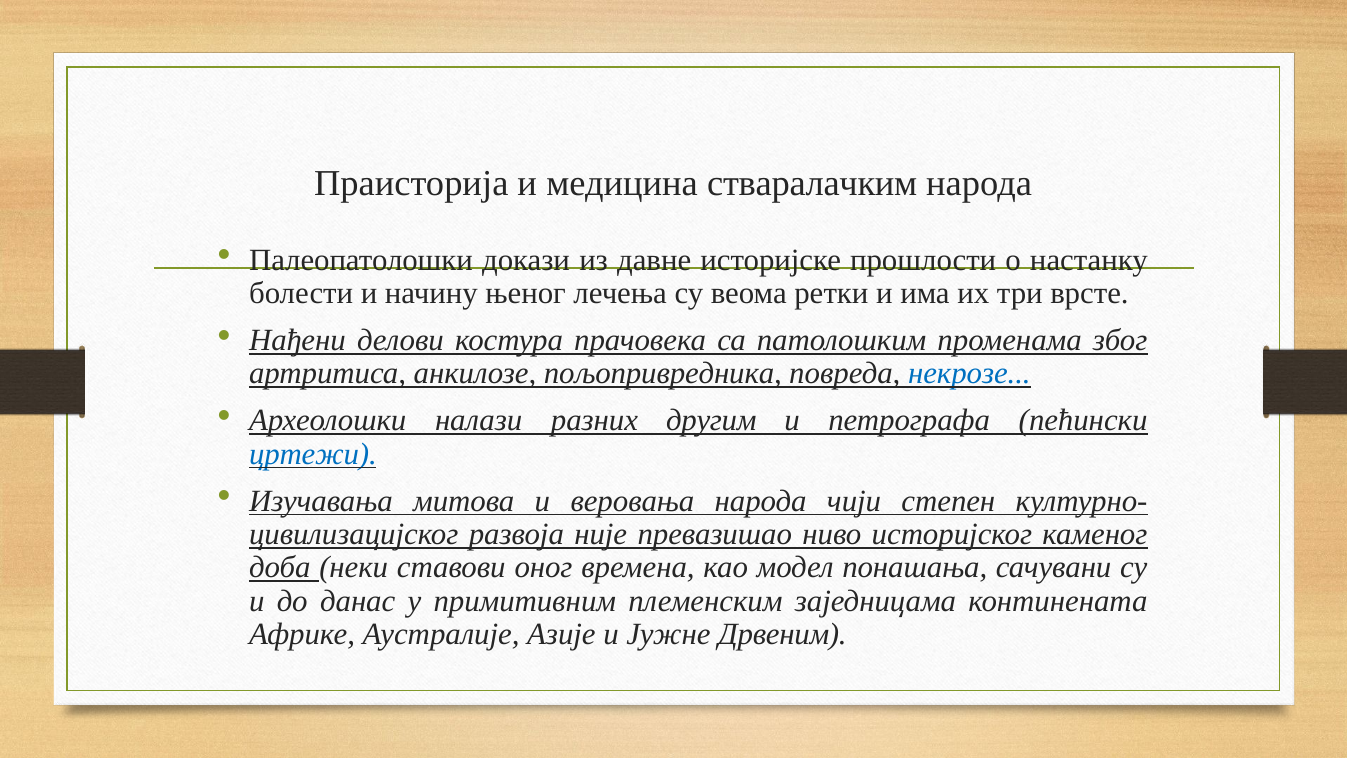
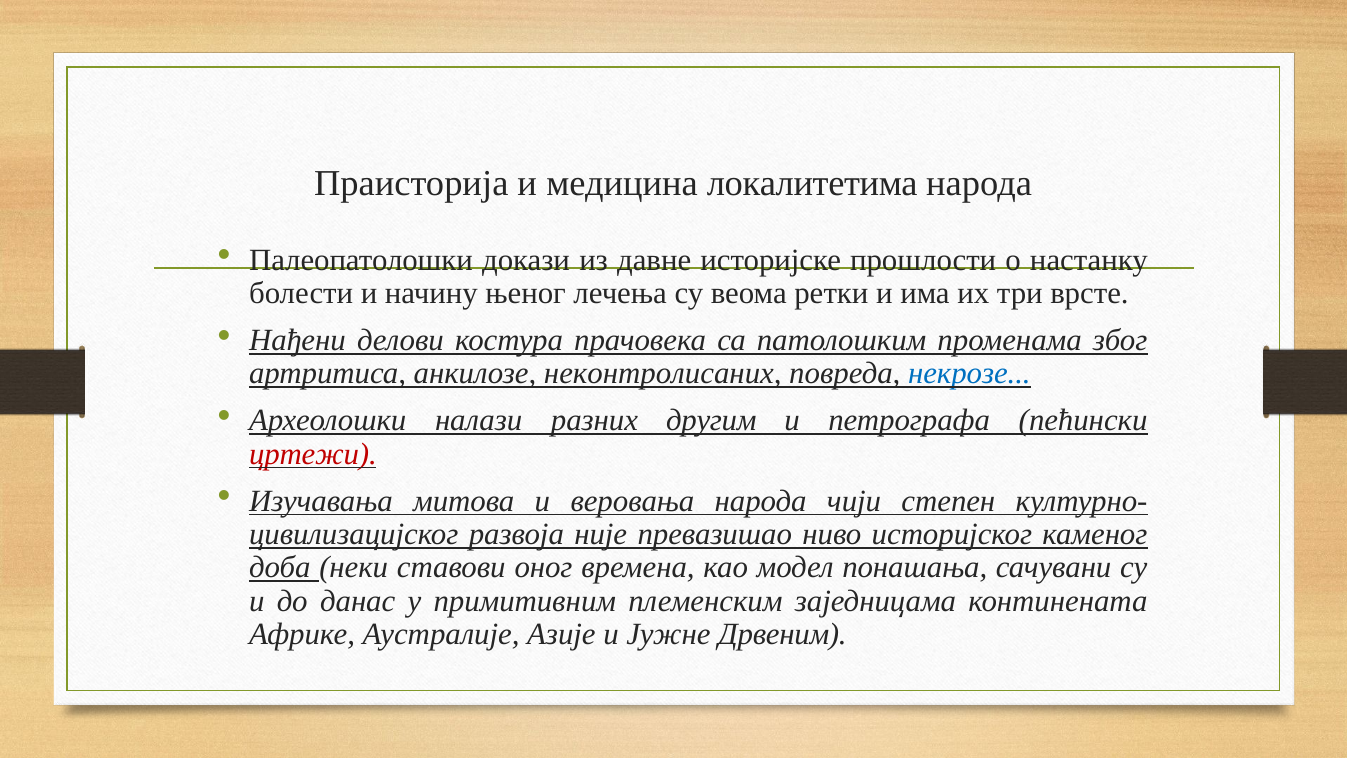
стваралачким: стваралачким -> локалитетима
пољопривредника: пољопривредника -> неконтролисаних
цртежи colour: blue -> red
